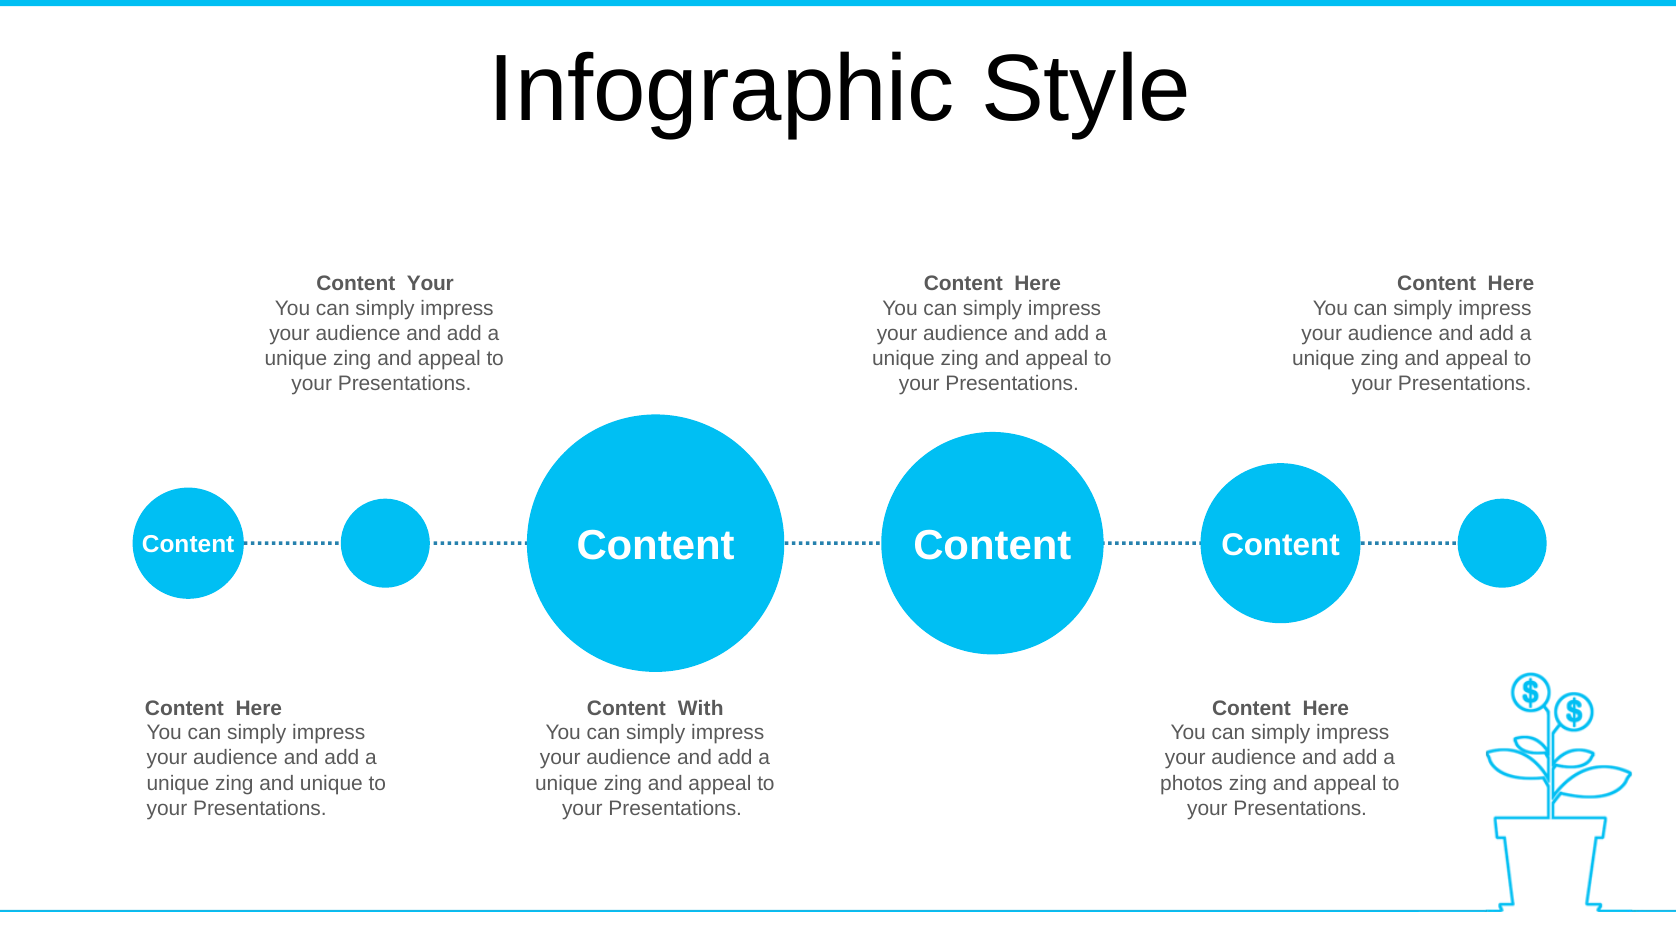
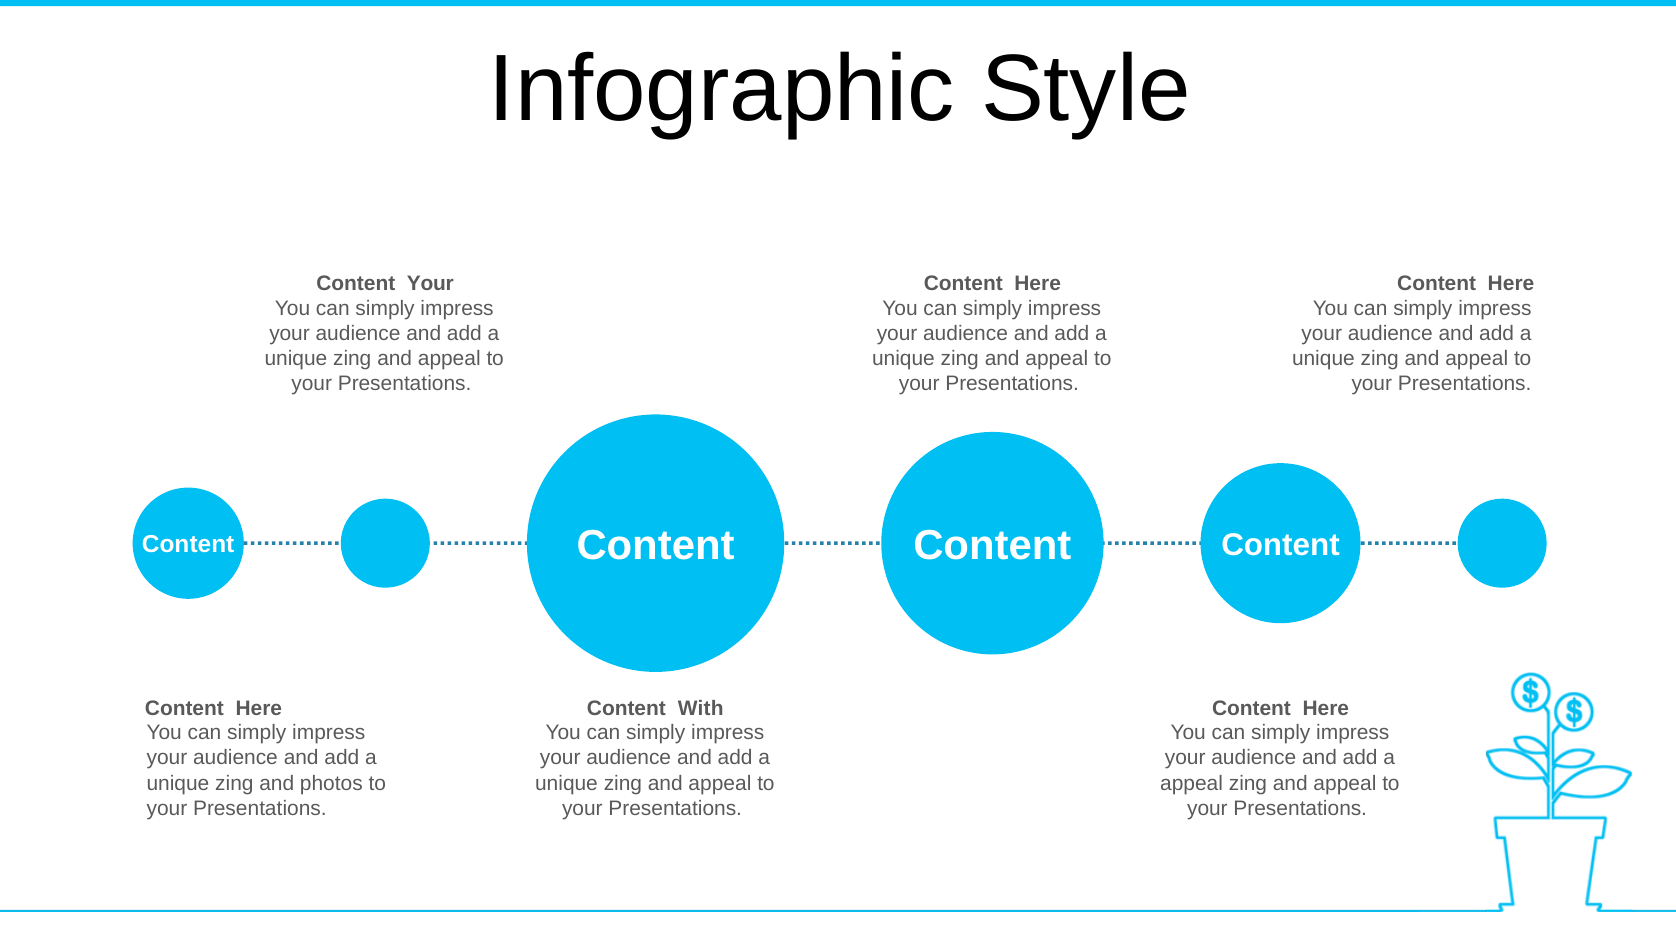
and unique: unique -> photos
photos at (1192, 783): photos -> appeal
